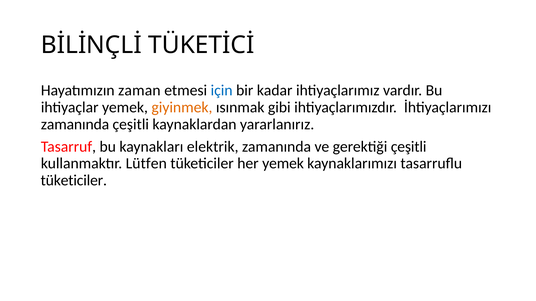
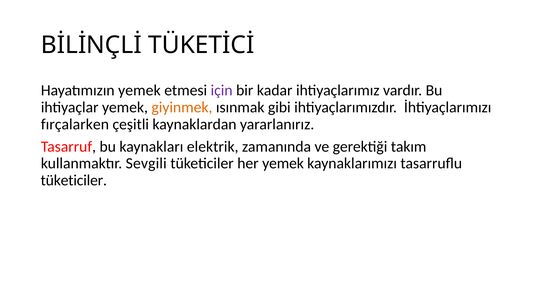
Hayatımızın zaman: zaman -> yemek
için colour: blue -> purple
zamanında at (75, 124): zamanında -> fırçalarken
gerektiği çeşitli: çeşitli -> takım
Lütfen: Lütfen -> Sevgili
